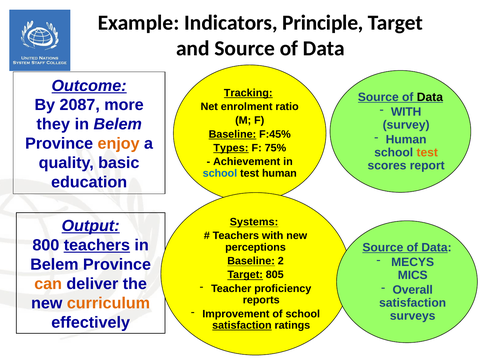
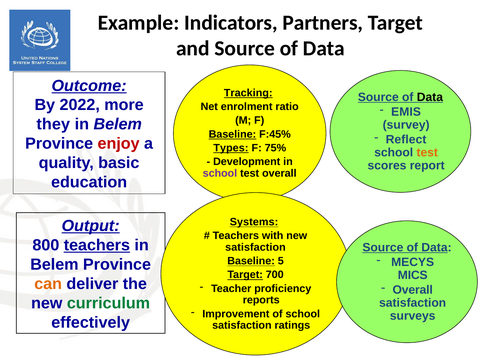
Principle: Principle -> Partners
2087: 2087 -> 2022
WITH at (406, 112): WITH -> EMIS
Human at (406, 140): Human -> Reflect
enjoy colour: orange -> red
Achievement: Achievement -> Development
school at (220, 173) colour: blue -> purple
test human: human -> overall
perceptions at (256, 248): perceptions -> satisfaction
2: 2 -> 5
805: 805 -> 700
curriculum colour: orange -> green
satisfaction at (242, 326) underline: present -> none
